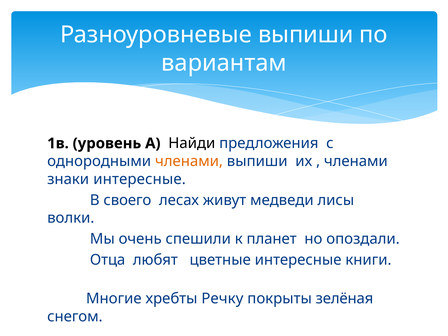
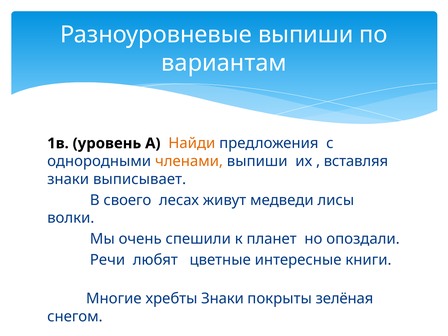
Найди colour: black -> orange
членами at (356, 161): членами -> вставляя
знаки интересные: интересные -> выписывает
Отца: Отца -> Речи
хребты Речку: Речку -> Знаки
